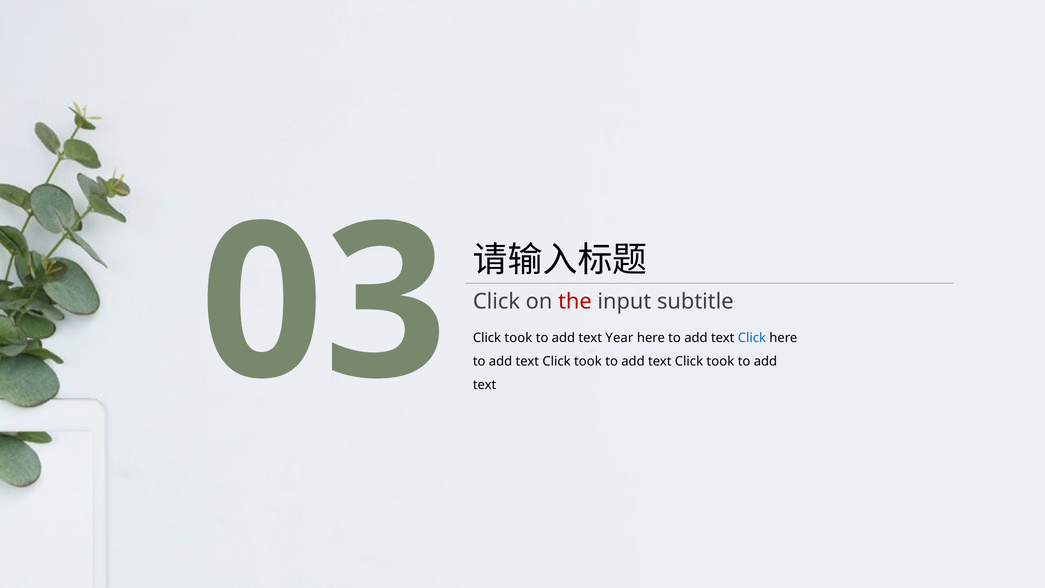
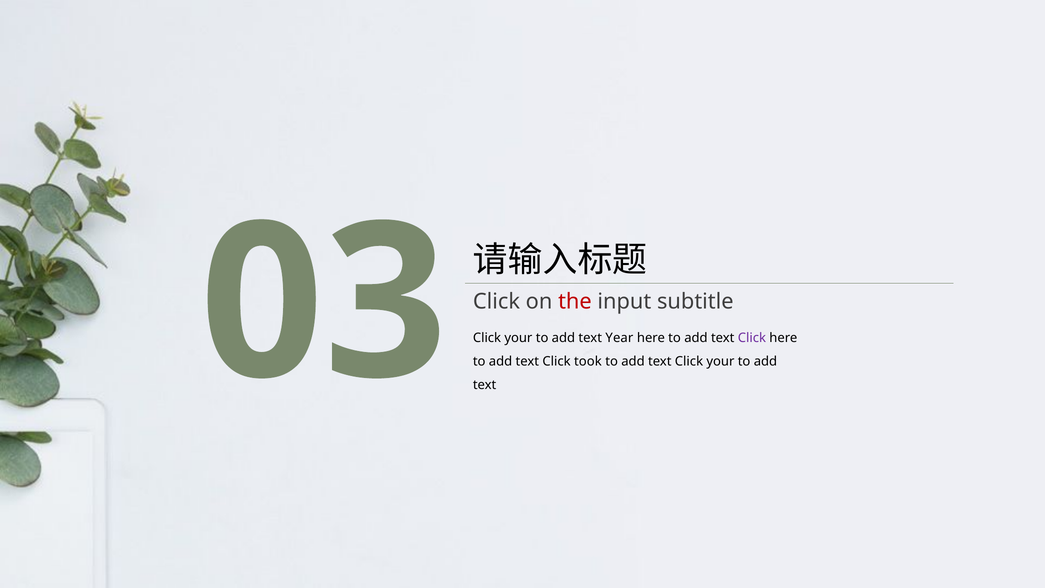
took at (518, 338): took -> your
Click at (752, 338) colour: blue -> purple
took at (720, 361): took -> your
